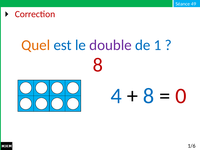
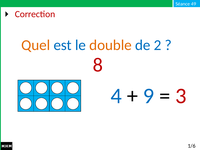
double colour: purple -> orange
1: 1 -> 2
8 at (149, 96): 8 -> 9
0: 0 -> 3
